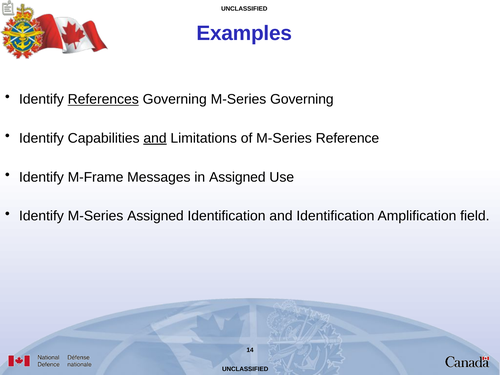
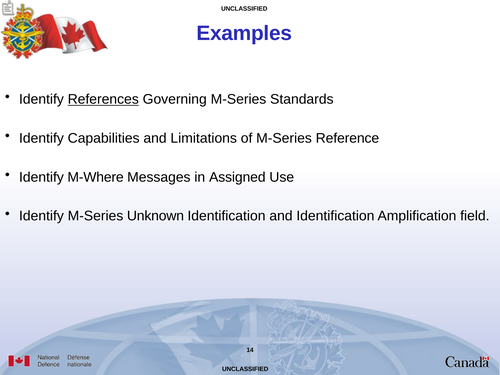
M-Series Governing: Governing -> Standards
and at (155, 138) underline: present -> none
M-Frame: M-Frame -> M-Where
M-Series Assigned: Assigned -> Unknown
